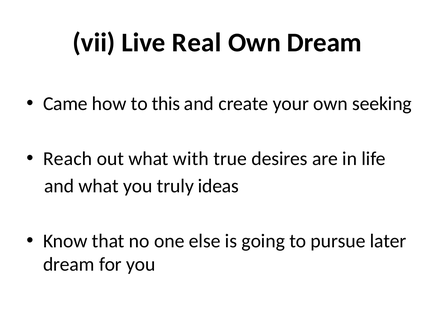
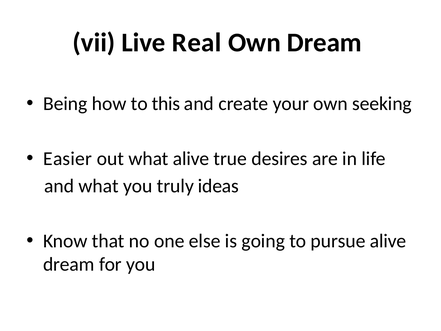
Came: Came -> Being
Reach: Reach -> Easier
what with: with -> alive
pursue later: later -> alive
